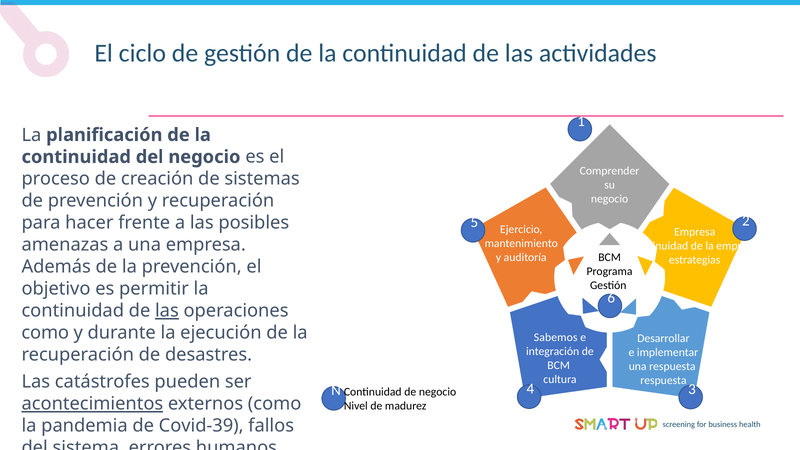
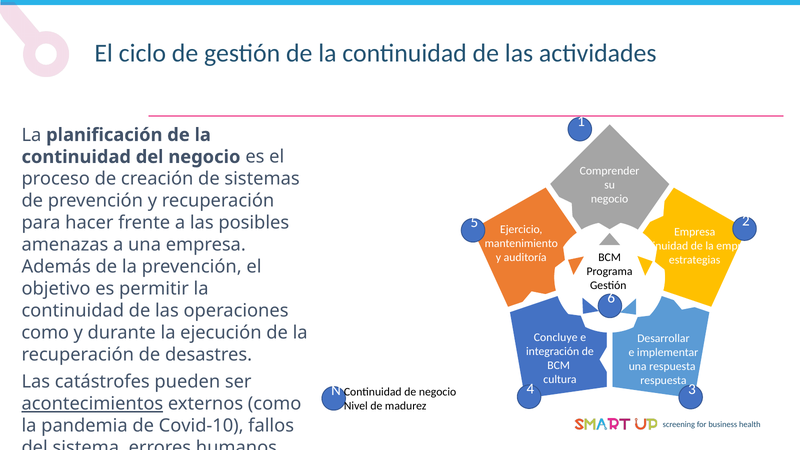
las at (167, 311) underline: present -> none
Sabemos: Sabemos -> Concluye
Covid-39: Covid-39 -> Covid-10
